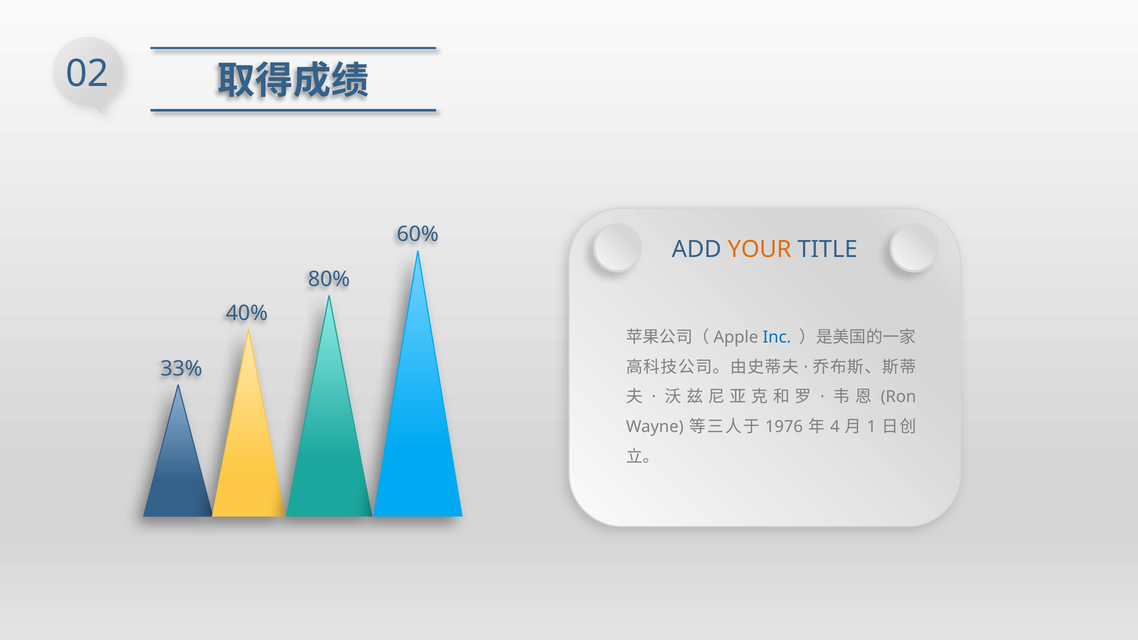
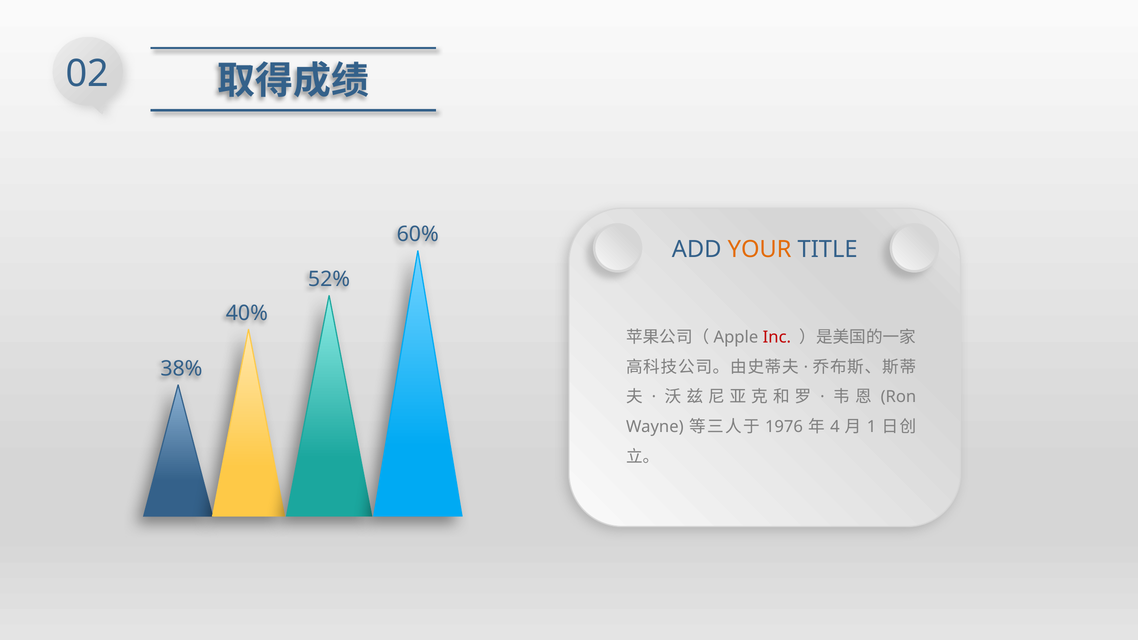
80%: 80% -> 52%
Inc colour: blue -> red
33%: 33% -> 38%
